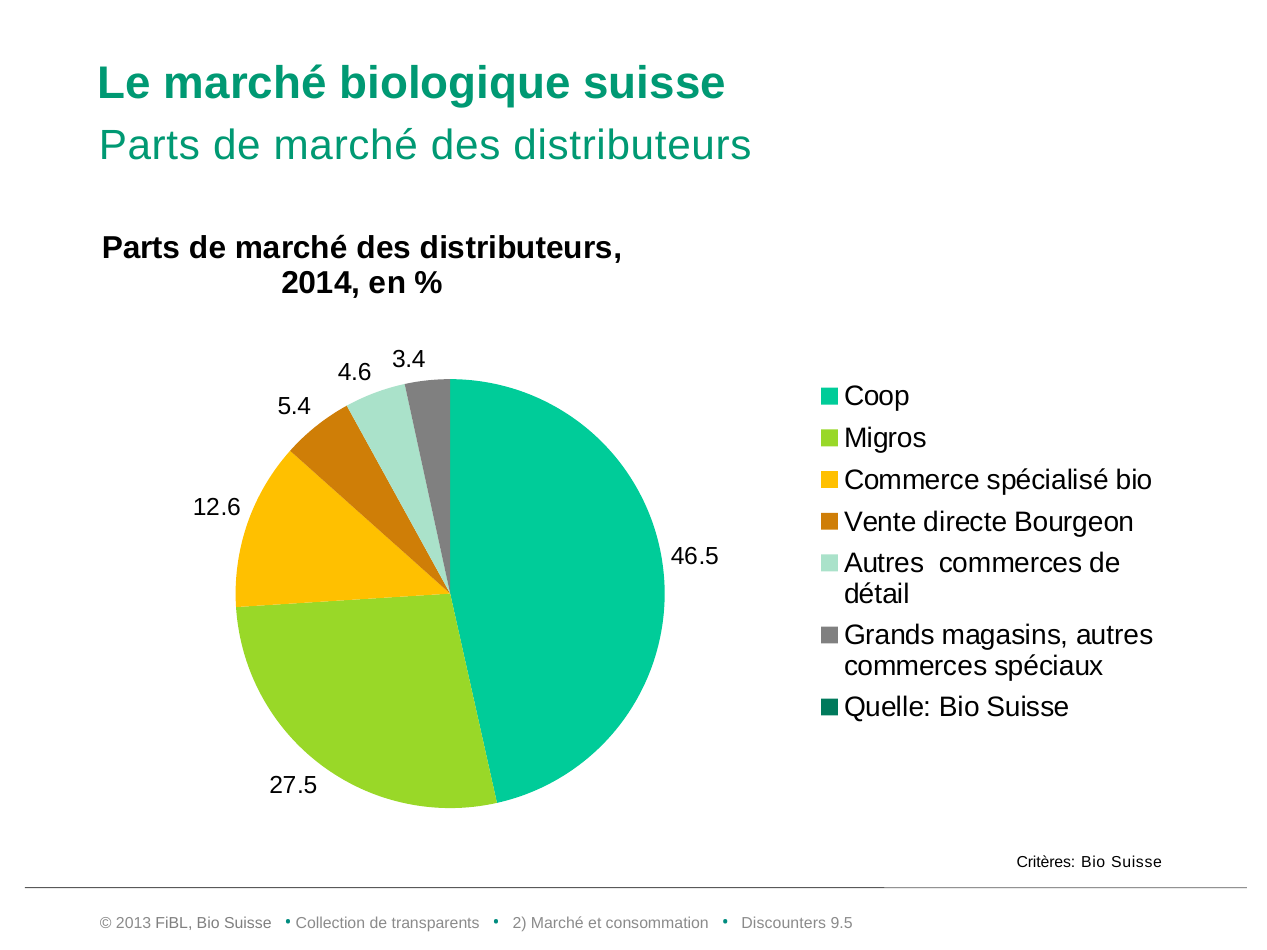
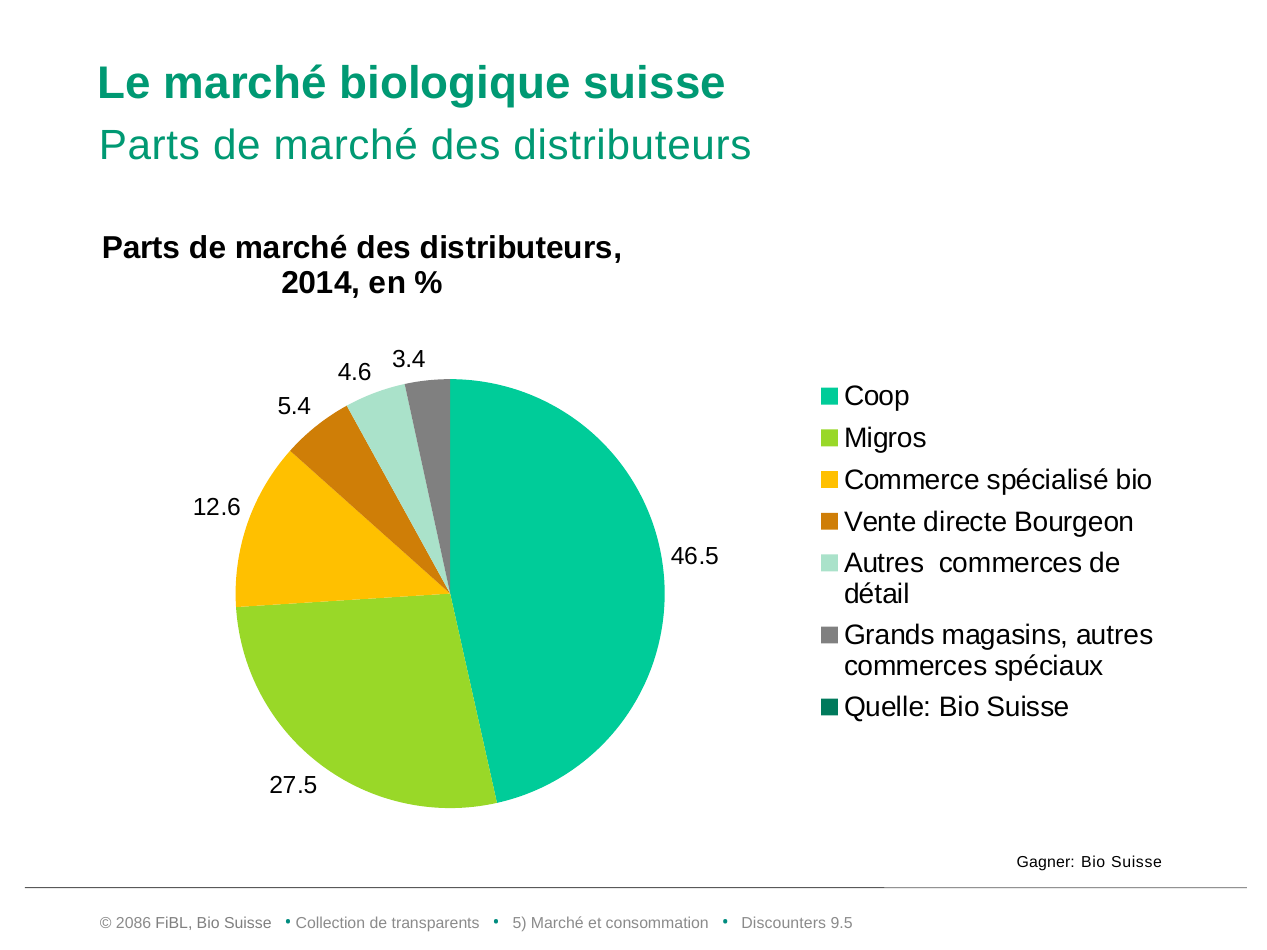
Critères: Critères -> Gagner
2013: 2013 -> 2086
2: 2 -> 5
